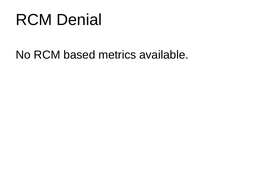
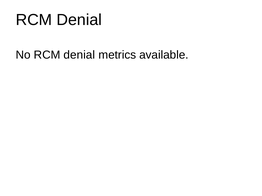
No RCM based: based -> denial
